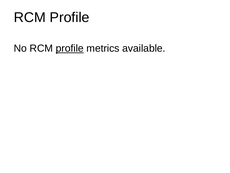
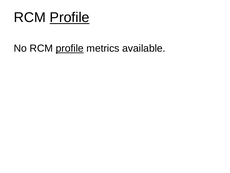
Profile at (70, 17) underline: none -> present
